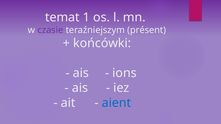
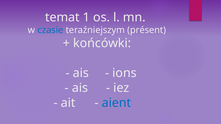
czasie colour: purple -> blue
